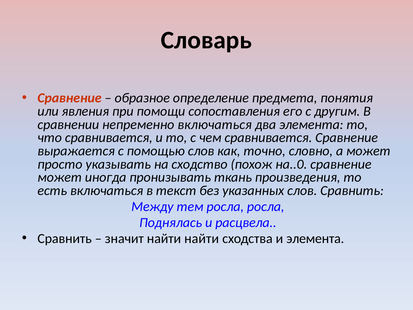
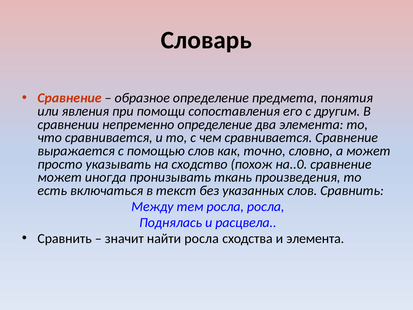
непременно включаться: включаться -> определение
найти найти: найти -> росла
